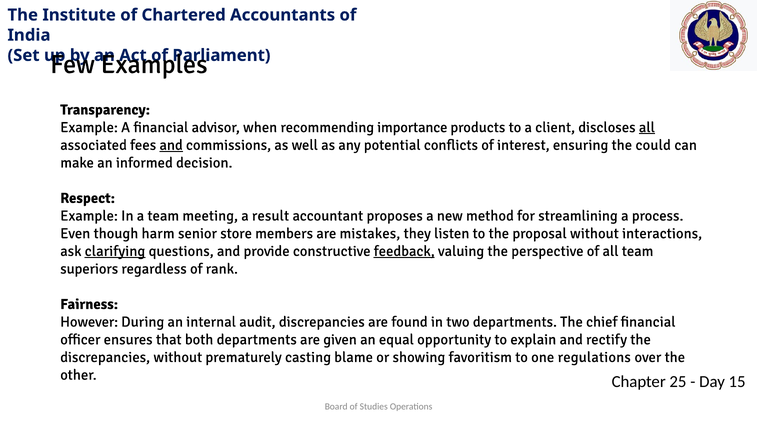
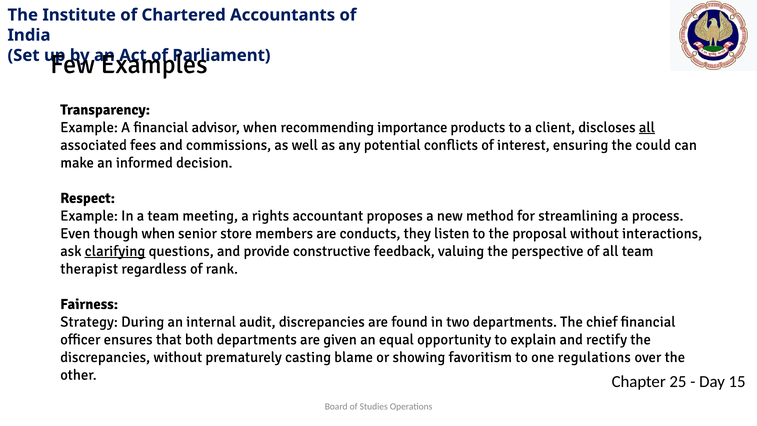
and at (171, 145) underline: present -> none
result: result -> rights
though harm: harm -> when
mistakes: mistakes -> conducts
feedback underline: present -> none
superiors: superiors -> therapist
However: However -> Strategy
